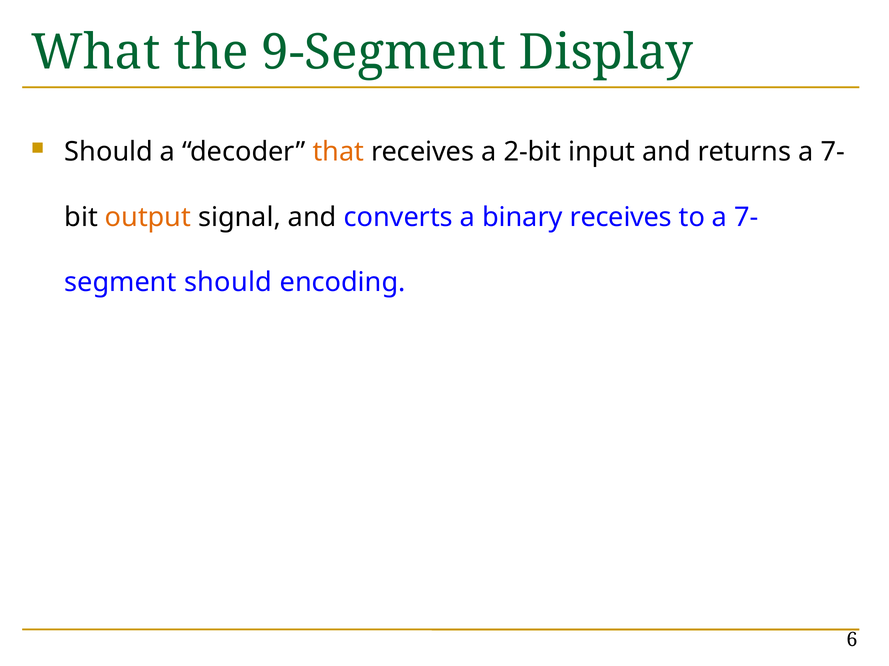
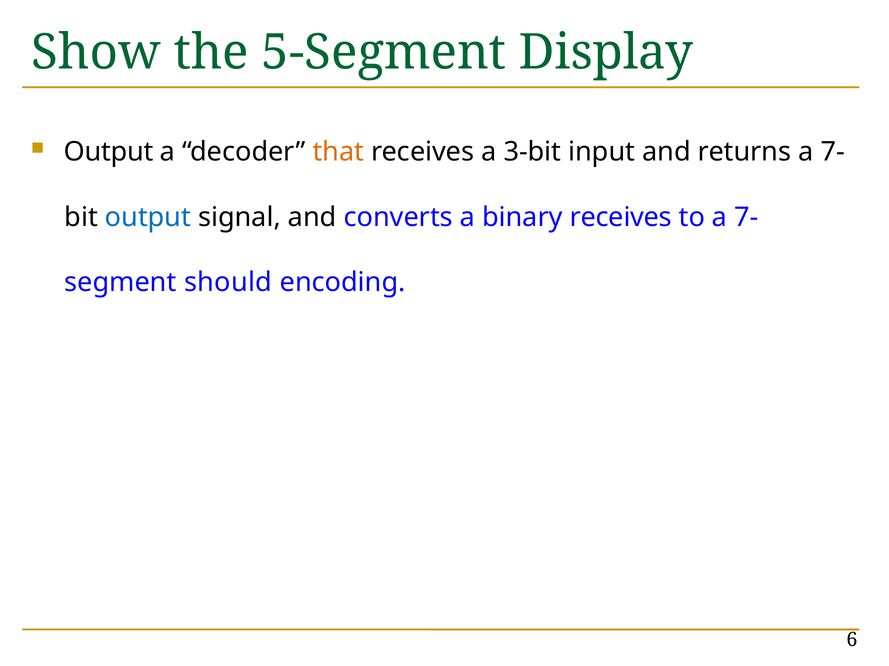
What: What -> Show
9-Segment: 9-Segment -> 5-Segment
Should at (109, 152): Should -> Output
2-bit: 2-bit -> 3-bit
output at (148, 217) colour: orange -> blue
